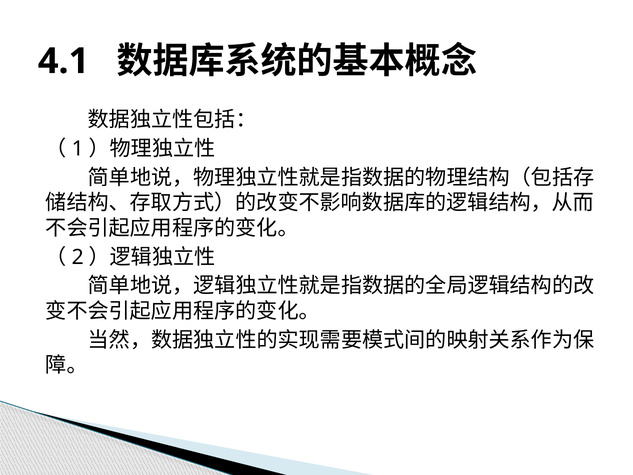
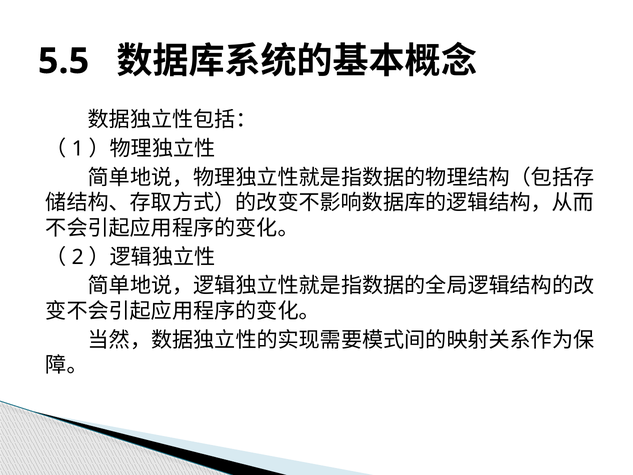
4.1: 4.1 -> 5.5
